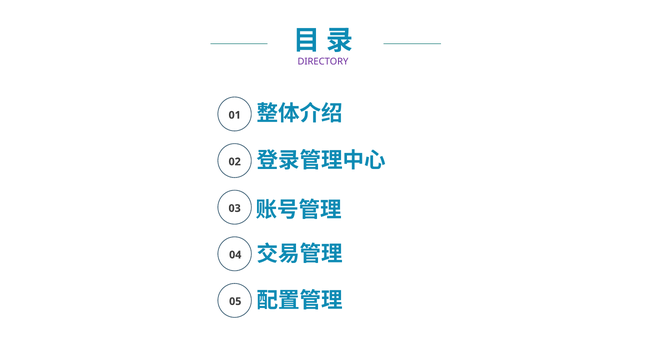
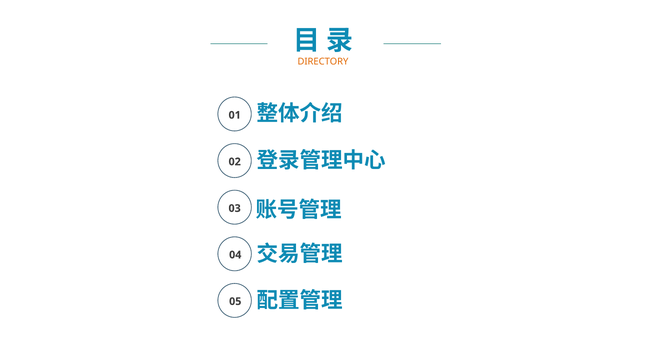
DIRECTORY colour: purple -> orange
